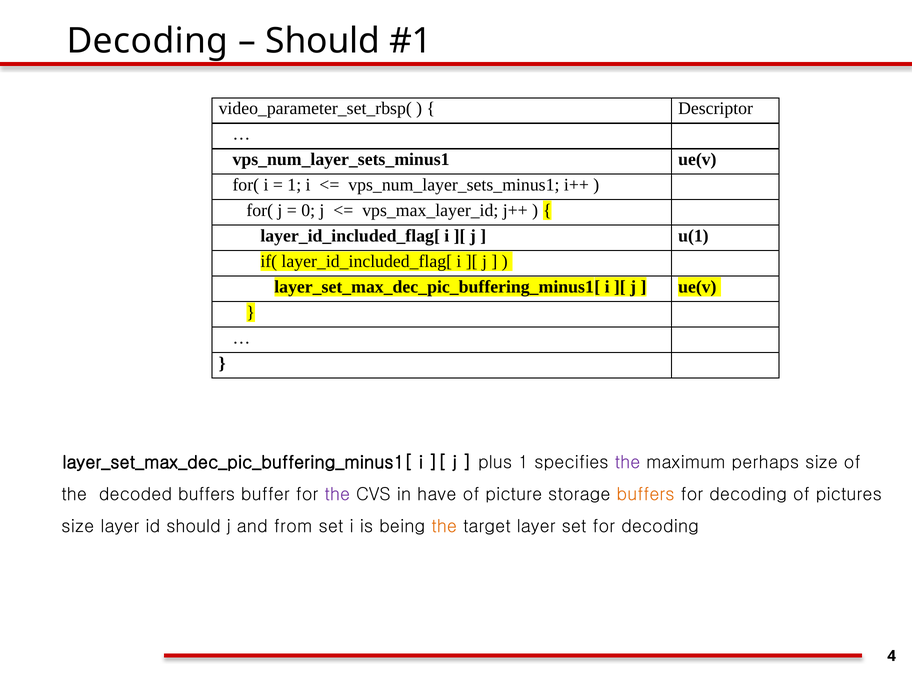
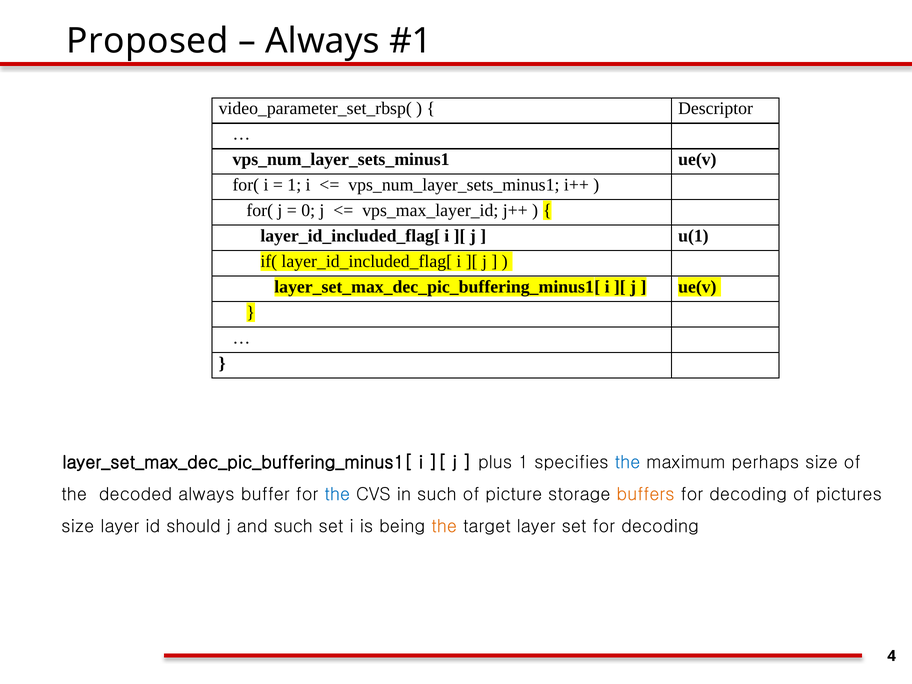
Decoding at (148, 41): Decoding -> Proposed
Should at (323, 41): Should -> Always
the at (627, 462) colour: purple -> blue
decoded buffers: buffers -> always
the at (337, 494) colour: purple -> blue
in have: have -> such
and from: from -> such
